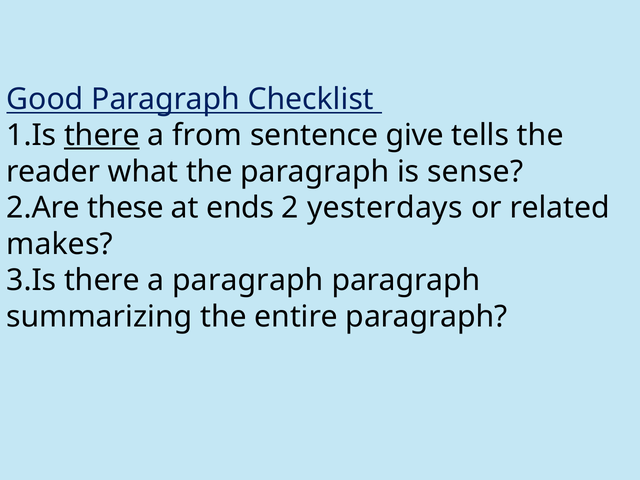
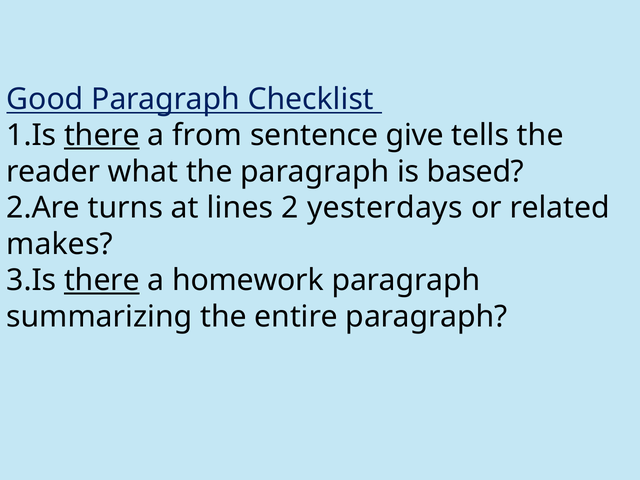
sense: sense -> based
these: these -> turns
ends: ends -> lines
there at (102, 280) underline: none -> present
a paragraph: paragraph -> homework
